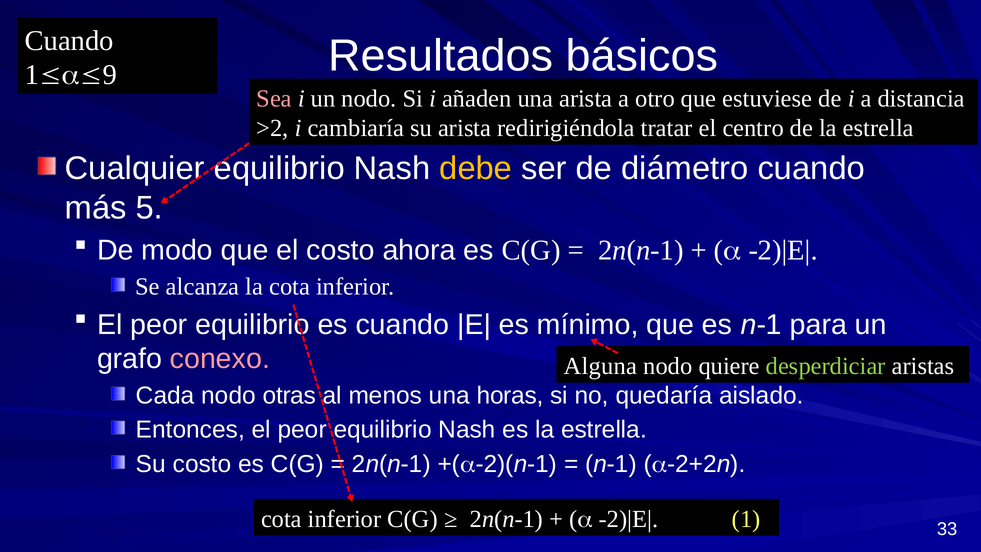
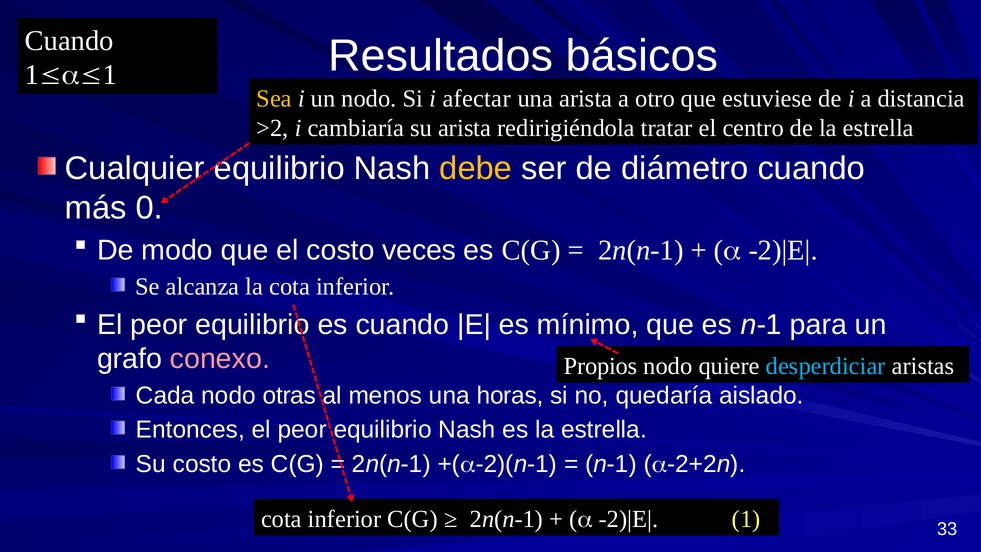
9 at (110, 75): 9 -> 1
Sea colour: pink -> yellow
añaden: añaden -> afectar
5: 5 -> 0
ahora: ahora -> veces
Alguna: Alguna -> Propios
desperdiciar colour: light green -> light blue
